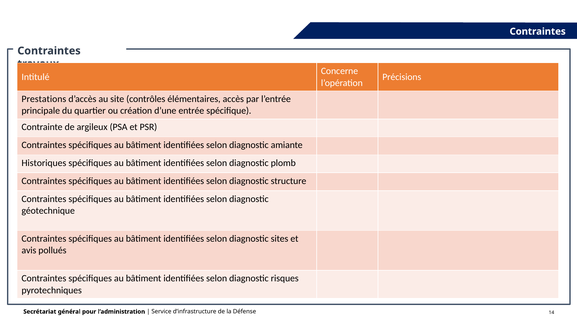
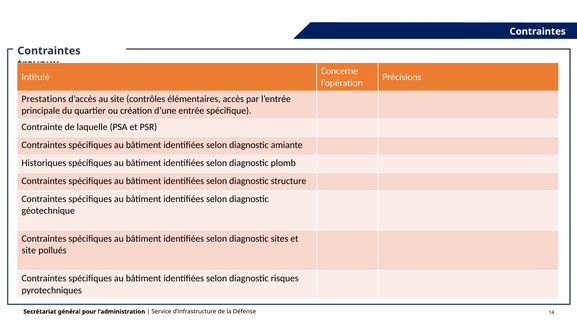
argileux: argileux -> laquelle
avis at (29, 251): avis -> site
